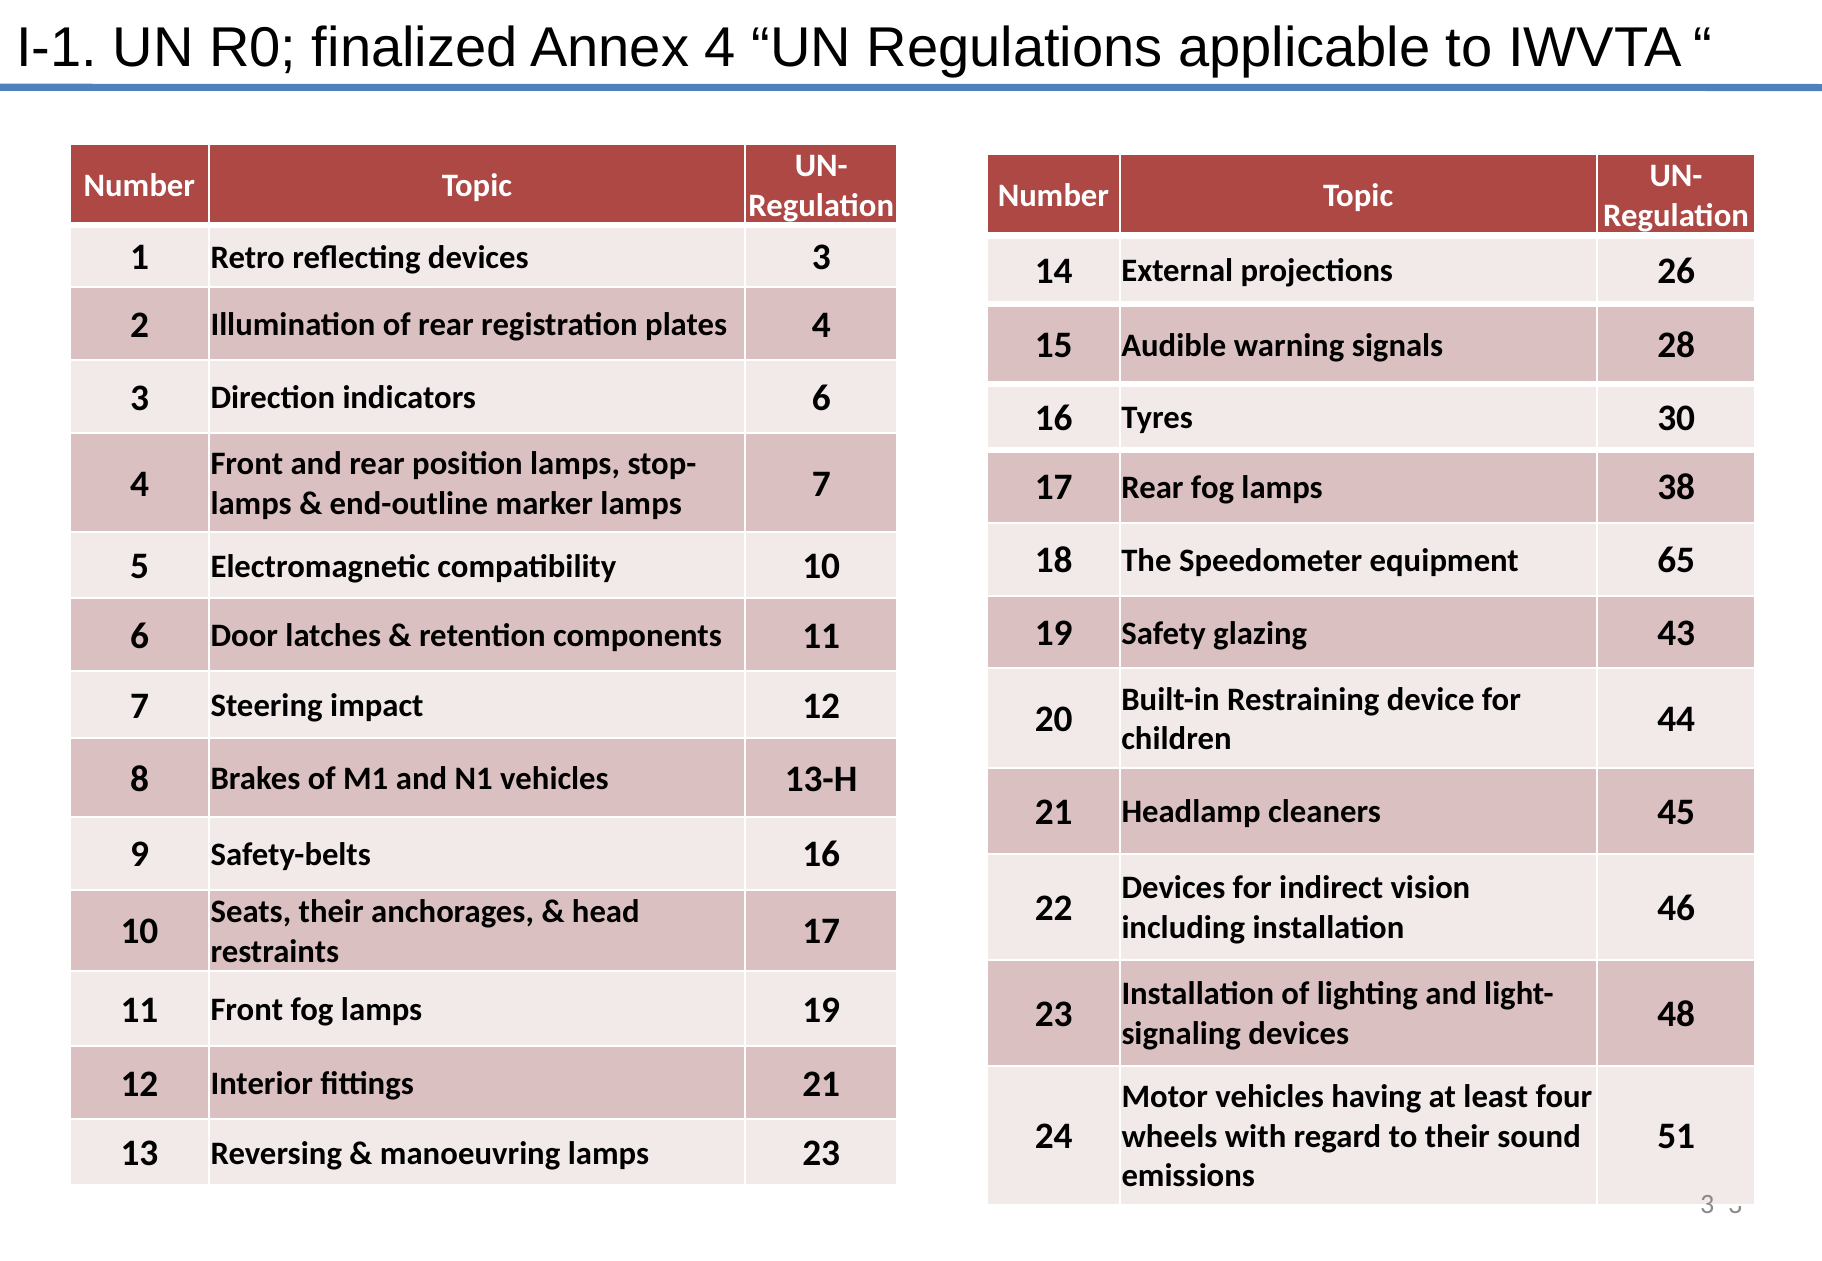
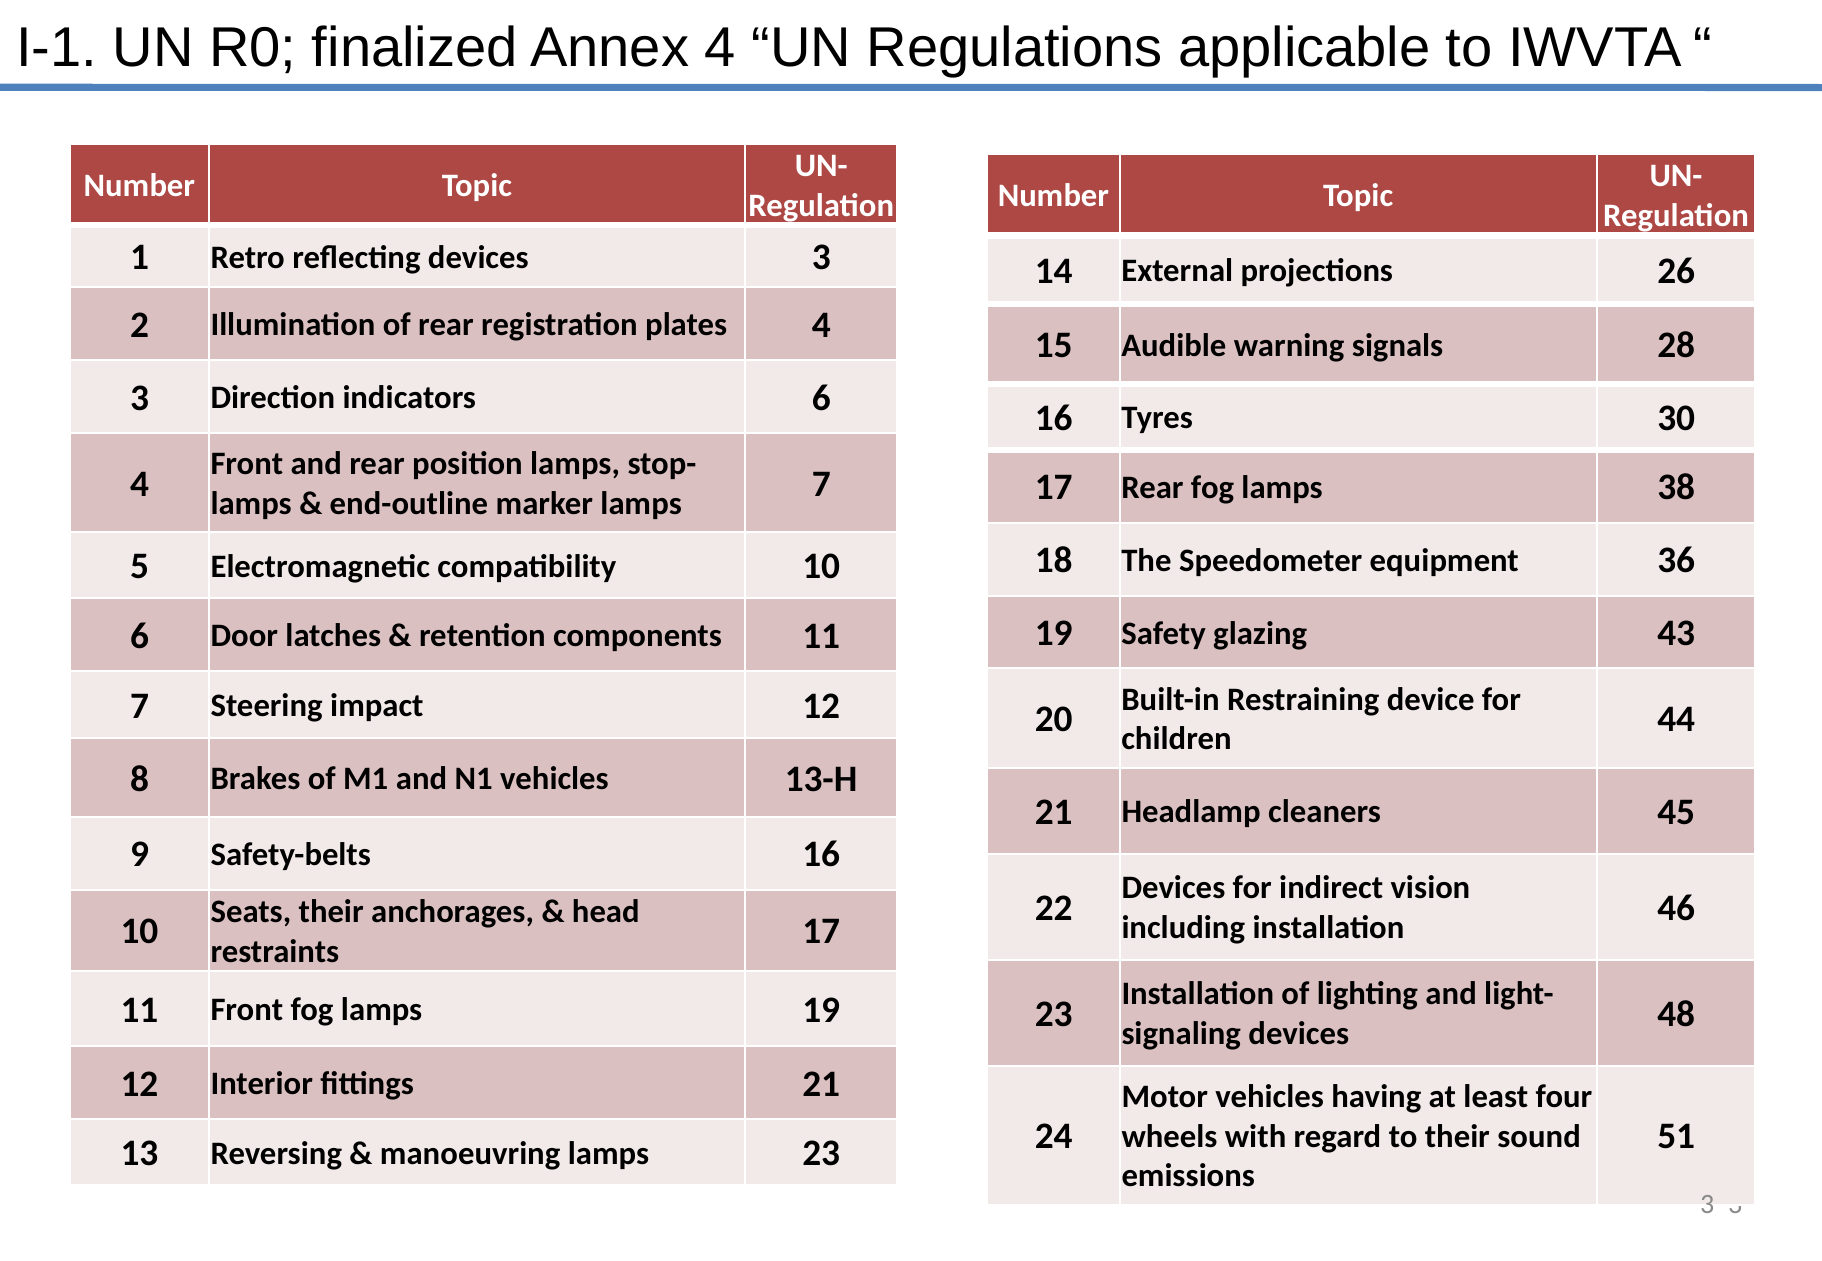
65: 65 -> 36
